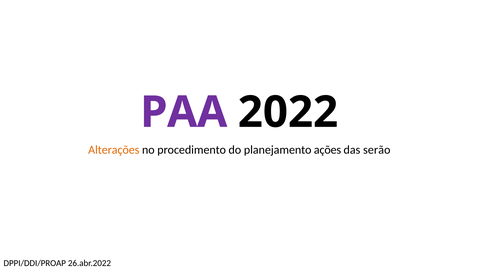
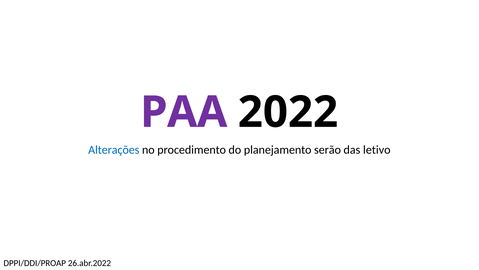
Alterações colour: orange -> blue
ações: ações -> serão
serão: serão -> letivo
